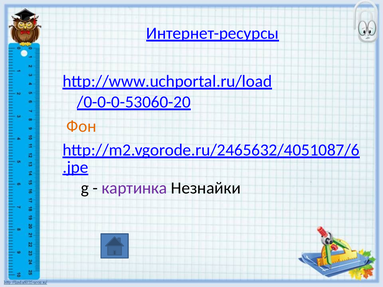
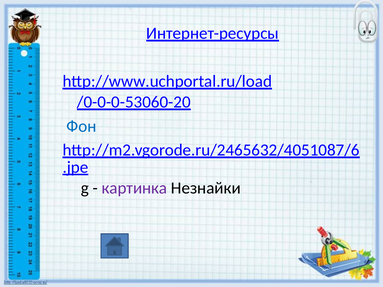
Фон colour: orange -> blue
